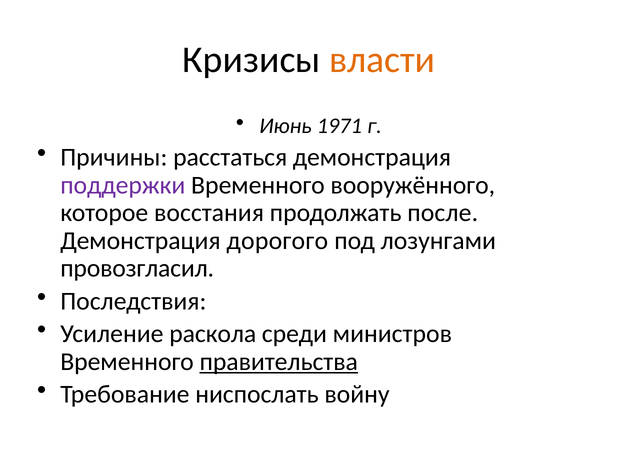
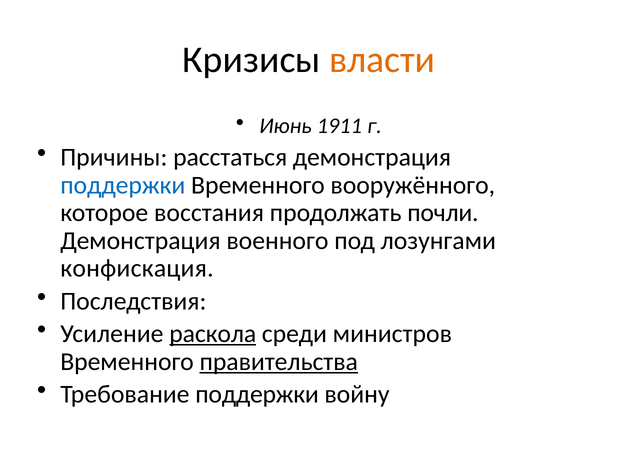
1971: 1971 -> 1911
поддержки at (123, 185) colour: purple -> blue
после: после -> почли
дорогого: дорогого -> военного
провозгласил: провозгласил -> конфискация
раскола underline: none -> present
Требование ниспослать: ниспослать -> поддержки
